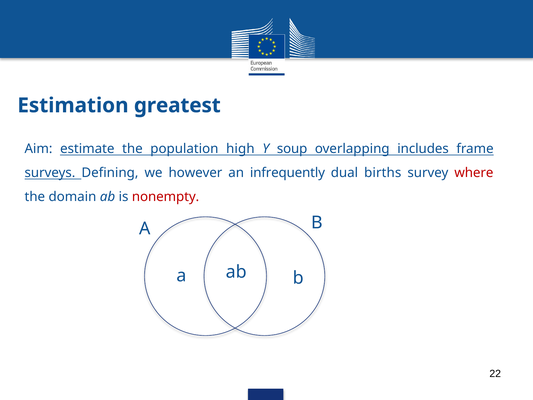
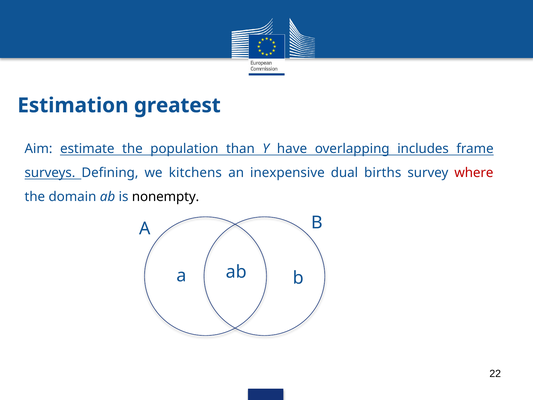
high: high -> than
soup: soup -> have
however: however -> kitchens
infrequently: infrequently -> inexpensive
nonempty colour: red -> black
